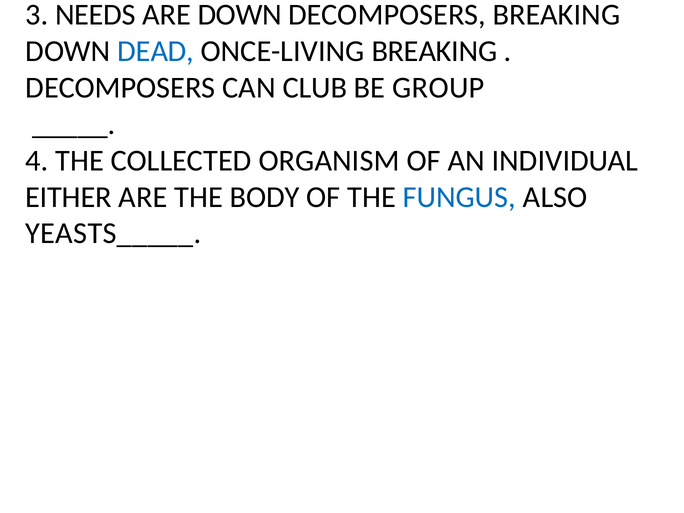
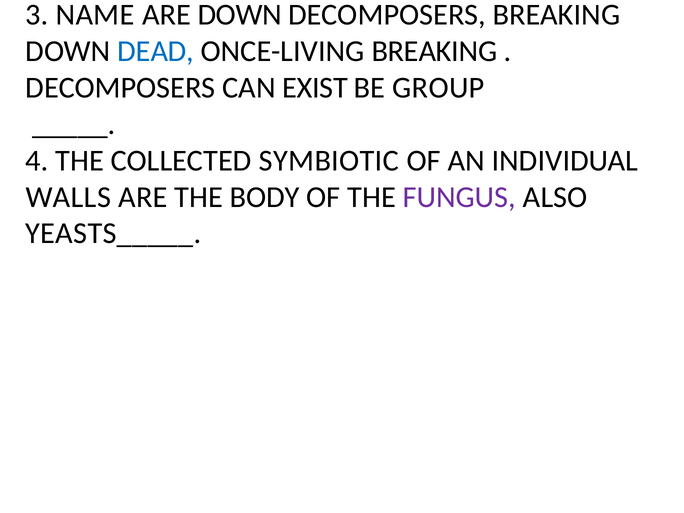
NEEDS: NEEDS -> NAME
CLUB: CLUB -> EXIST
ORGANISM: ORGANISM -> SYMBIOTIC
EITHER: EITHER -> WALLS
FUNGUS colour: blue -> purple
